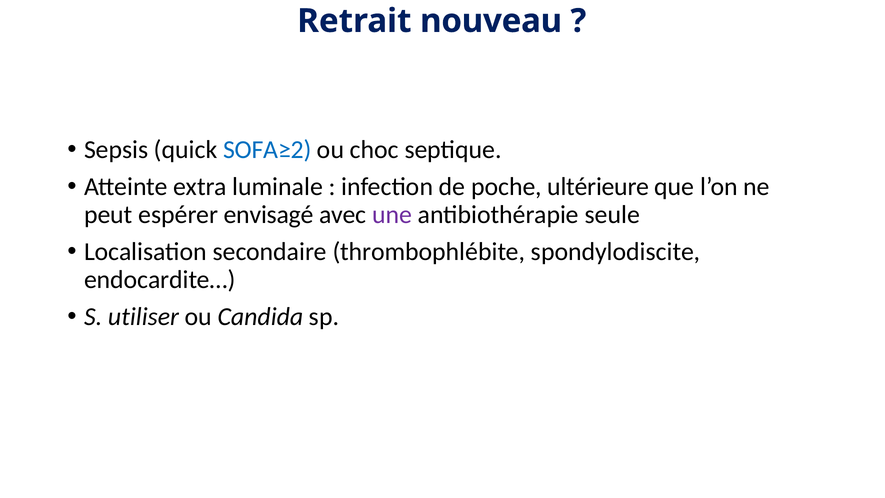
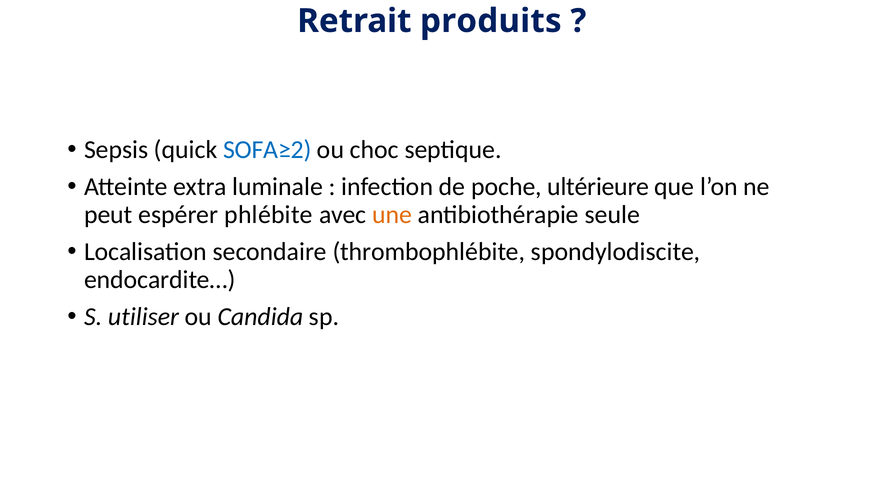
nouveau: nouveau -> produits
envisagé: envisagé -> phlébite
une colour: purple -> orange
